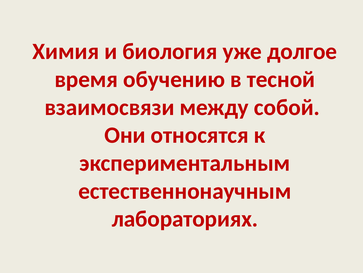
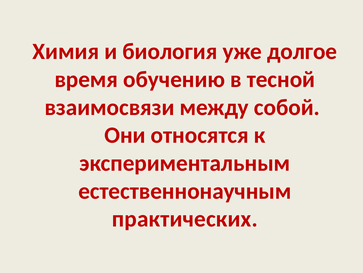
лабораториях: лабораториях -> практических
